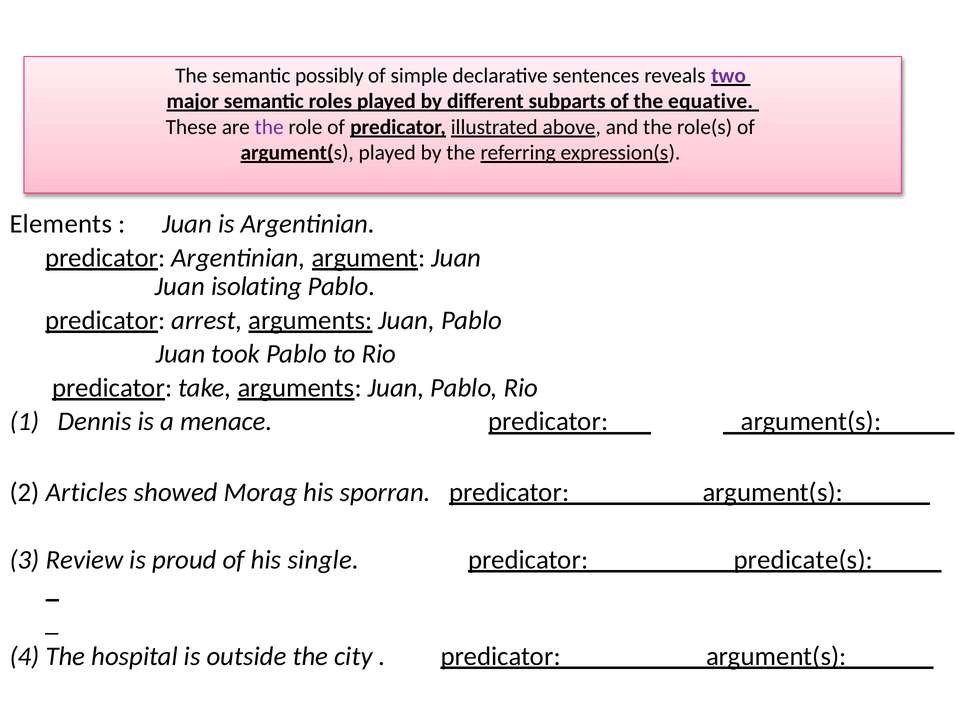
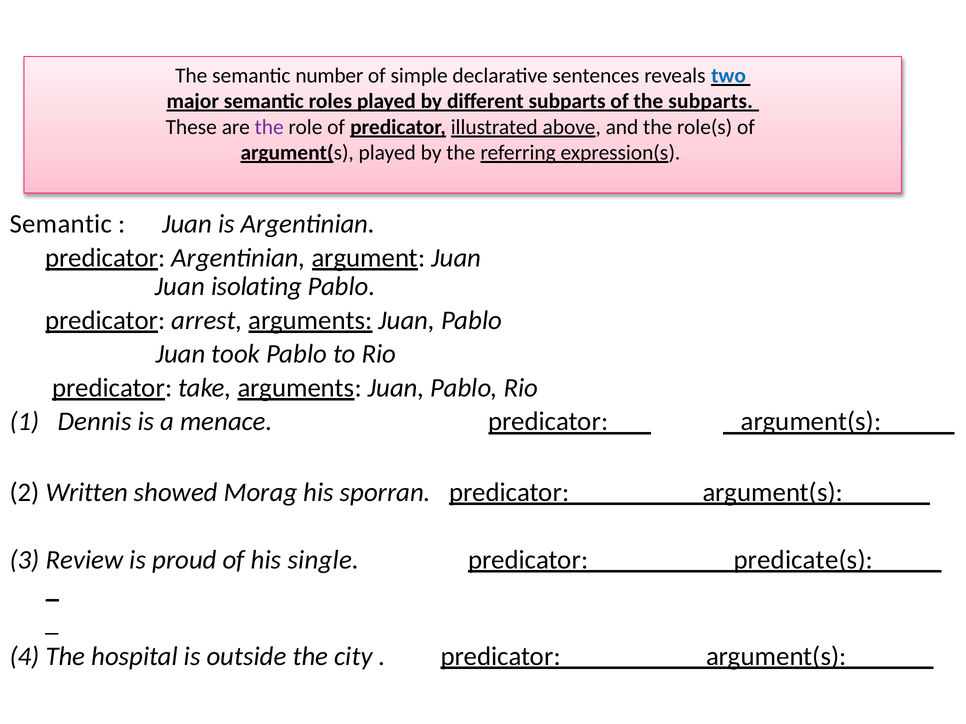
possibly: possibly -> number
two colour: purple -> blue
the equative: equative -> subparts
Elements at (61, 224): Elements -> Semantic
Articles: Articles -> Written
